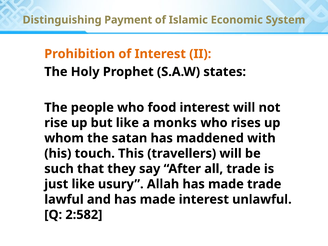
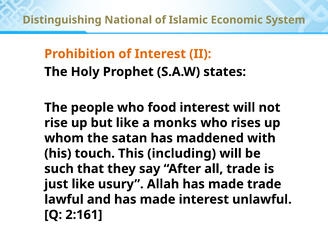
Payment: Payment -> National
travellers: travellers -> including
2:582: 2:582 -> 2:161
